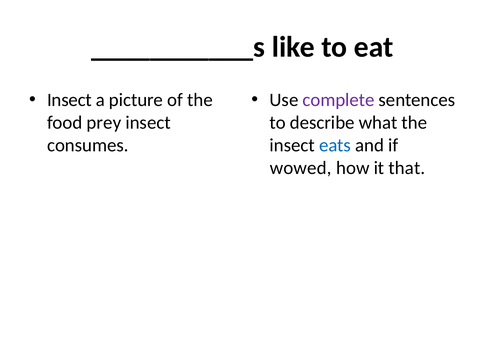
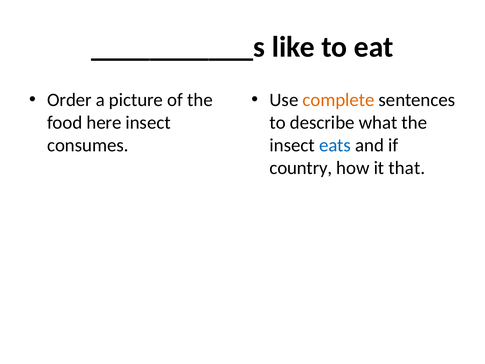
Insect at (69, 100): Insect -> Order
complete colour: purple -> orange
prey: prey -> here
wowed: wowed -> country
